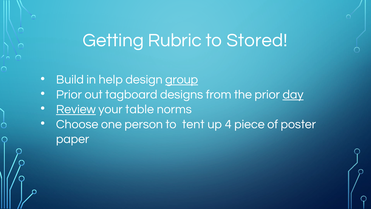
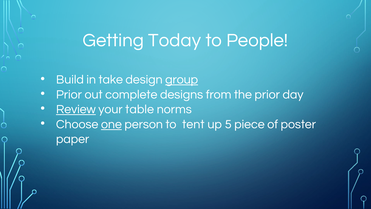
Rubric: Rubric -> Today
Stored: Stored -> People
help: help -> take
tagboard: tagboard -> complete
day underline: present -> none
one underline: none -> present
4: 4 -> 5
